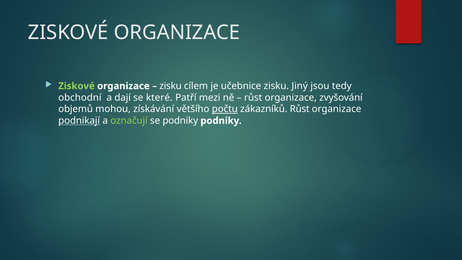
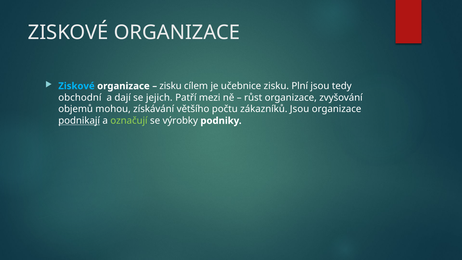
Ziskové at (76, 86) colour: light green -> light blue
Jiný: Jiný -> Plní
které: které -> jejich
počtu underline: present -> none
zákazníků Růst: Růst -> Jsou
se podniky: podniky -> výrobky
